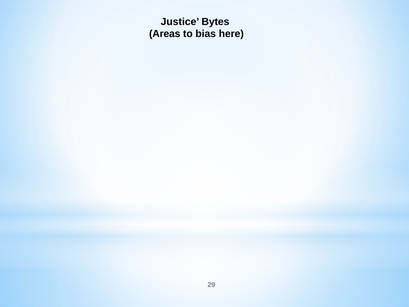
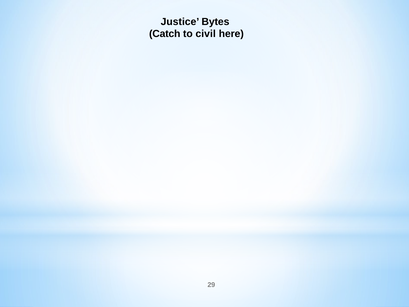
Areas: Areas -> Catch
bias: bias -> civil
